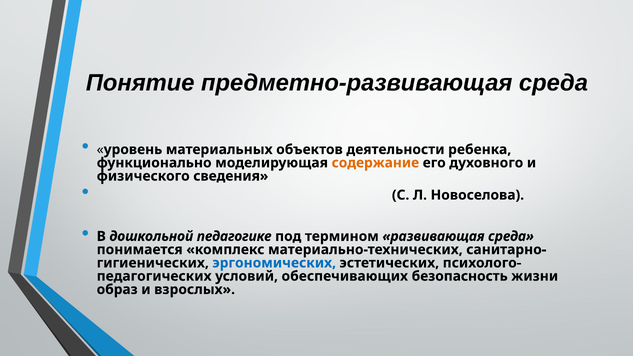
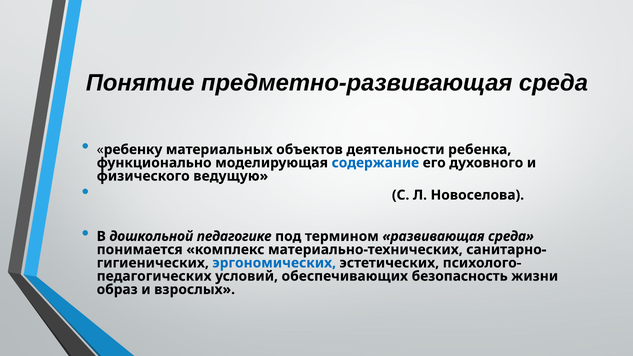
уровень: уровень -> ребенку
содержание colour: orange -> blue
сведения: сведения -> ведущую
